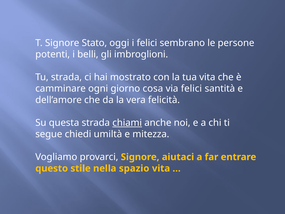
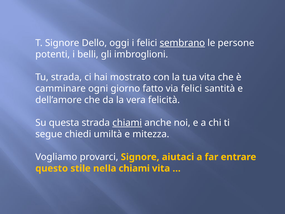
Stato: Stato -> Dello
sembrano underline: none -> present
cosa: cosa -> fatto
nella spazio: spazio -> chiami
